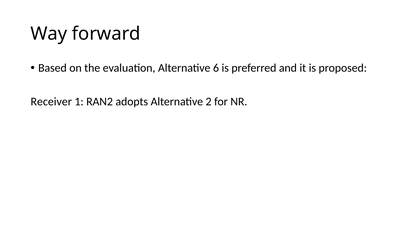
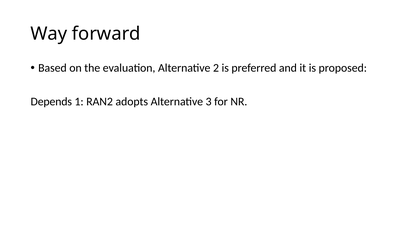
6: 6 -> 2
Receiver: Receiver -> Depends
2: 2 -> 3
